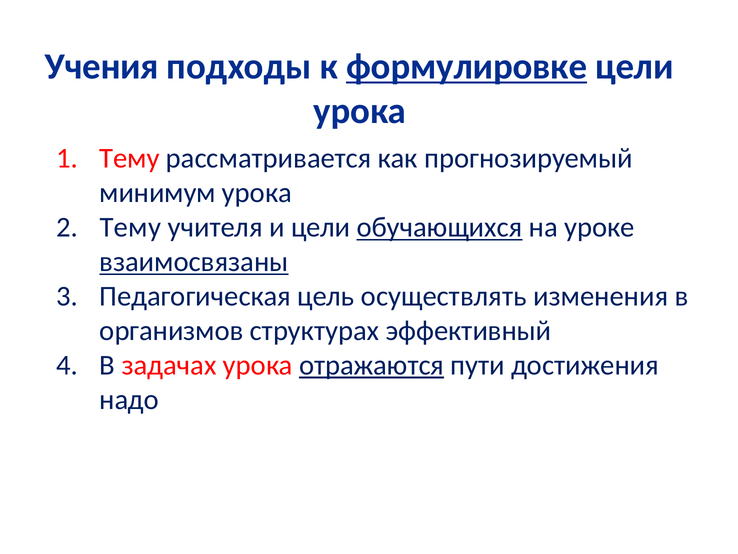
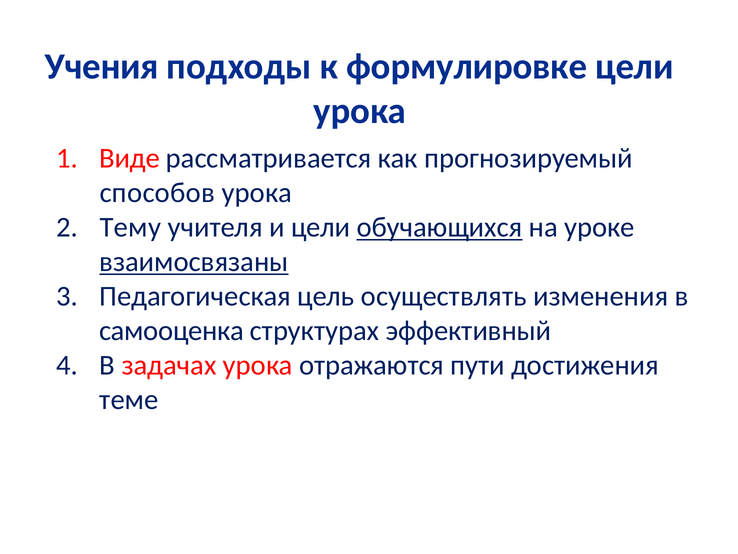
формулировке underline: present -> none
Тему at (130, 158): Тему -> Виде
минимум: минимум -> способов
организмов: организмов -> самооценка
отражаются underline: present -> none
надо: надо -> теме
